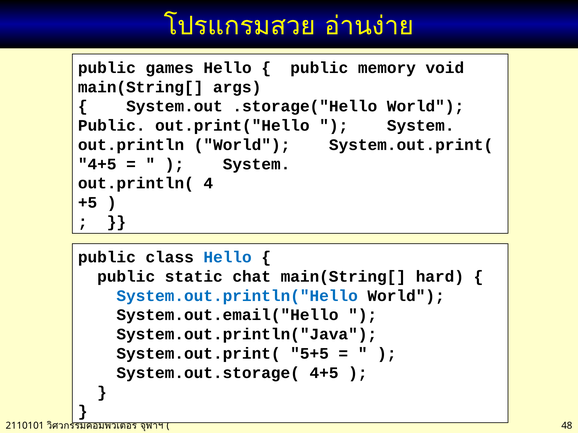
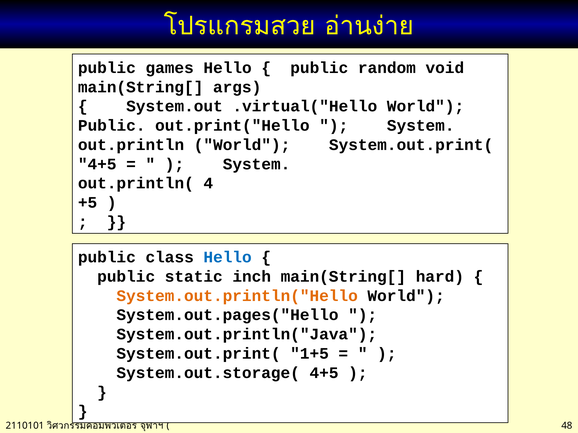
memory: memory -> random
.storage("Hello: .storage("Hello -> .virtual("Hello
chat: chat -> inch
System.out.println("Hello colour: blue -> orange
System.out.email("Hello: System.out.email("Hello -> System.out.pages("Hello
5+5: 5+5 -> 1+5
